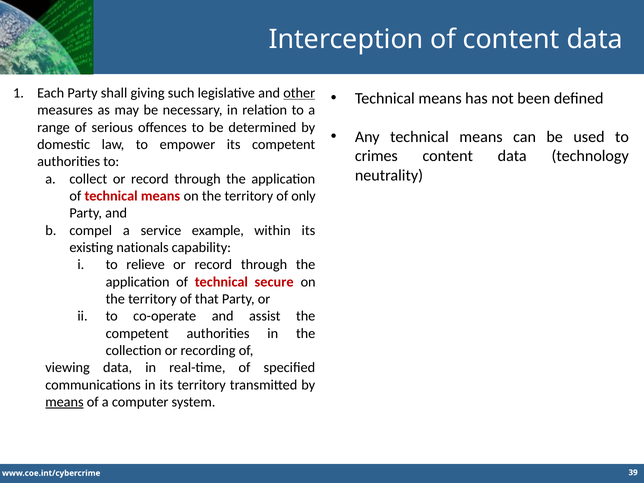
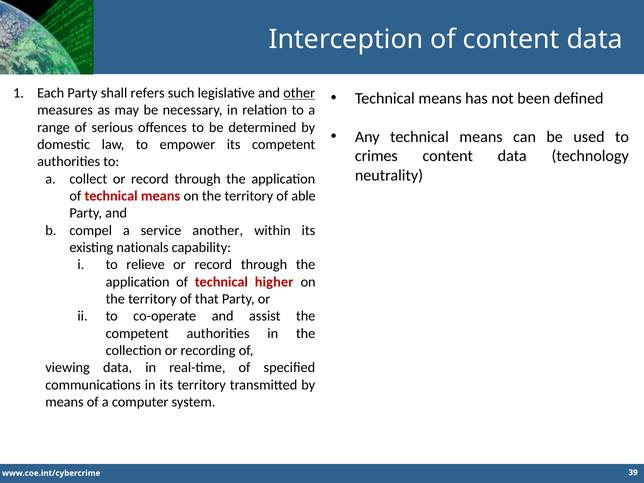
giving: giving -> refers
only: only -> able
example: example -> another
secure: secure -> higher
means at (64, 402) underline: present -> none
